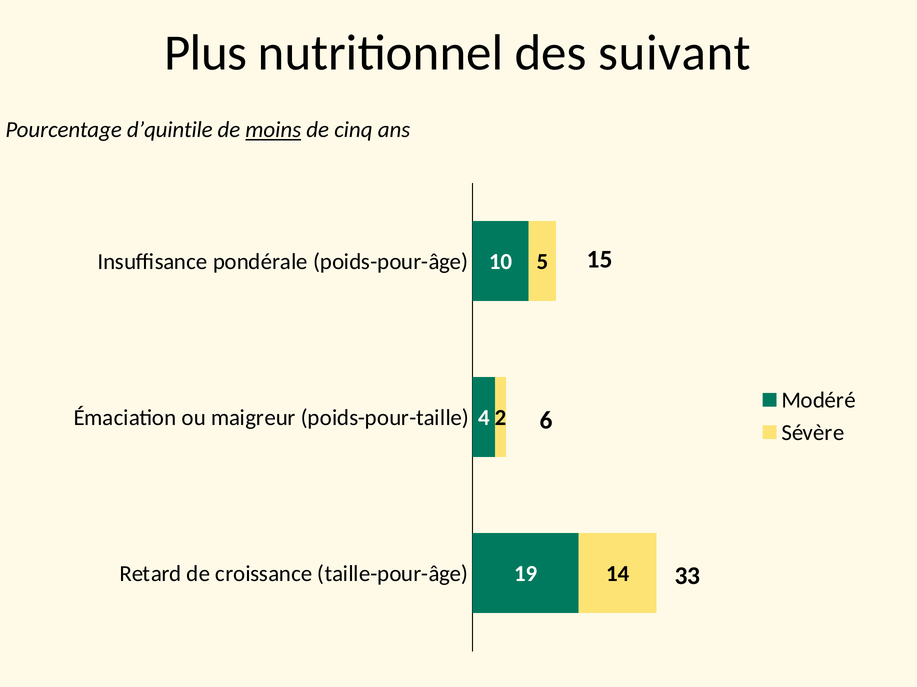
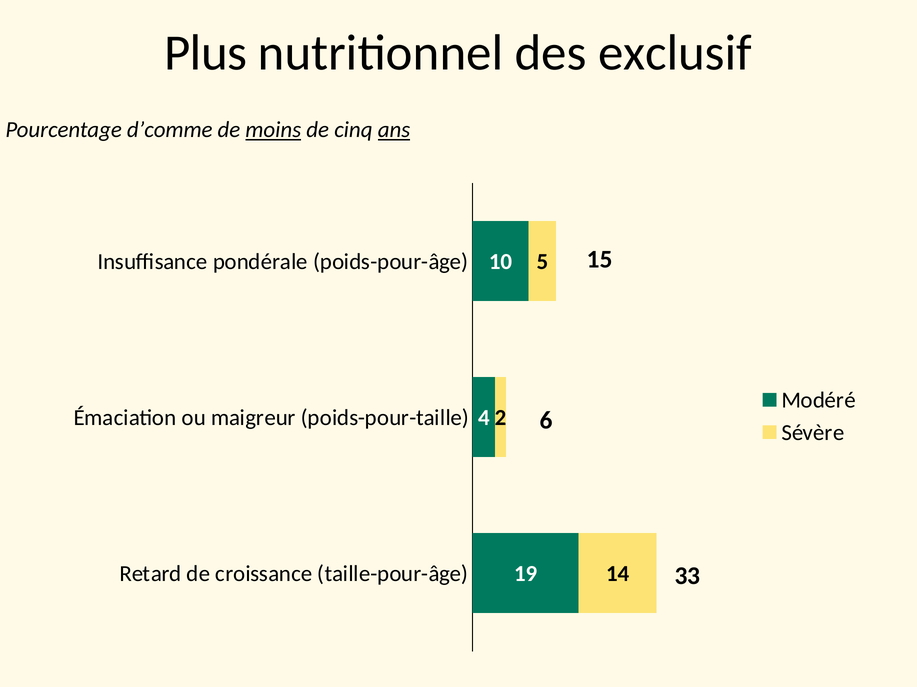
suivant: suivant -> exclusif
d’quintile: d’quintile -> d’comme
ans underline: none -> present
